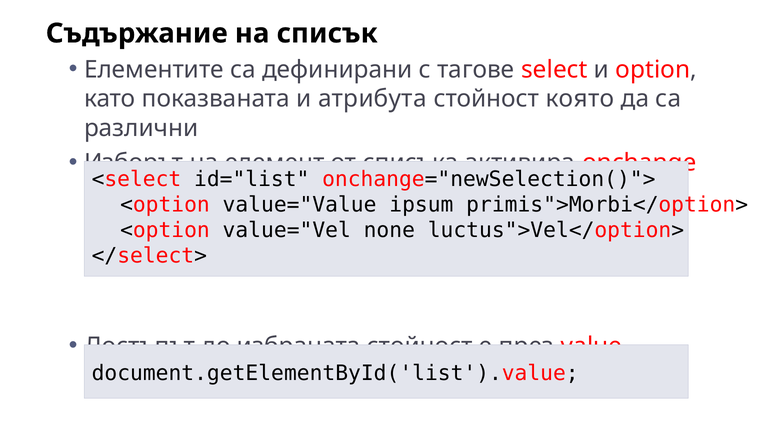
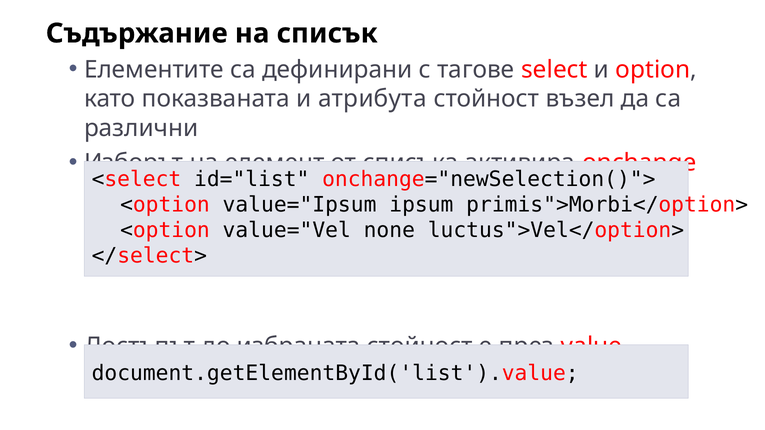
която: която -> възел
value="Value: value="Value -> value="Ipsum
